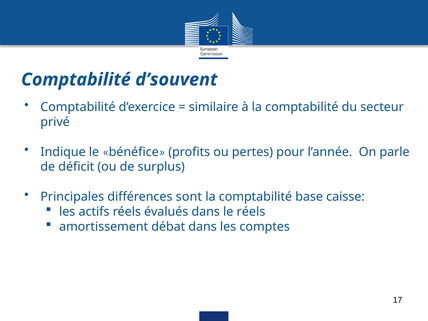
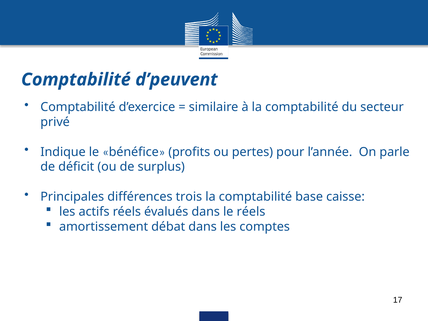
d’souvent: d’souvent -> d’peuvent
sont: sont -> trois
